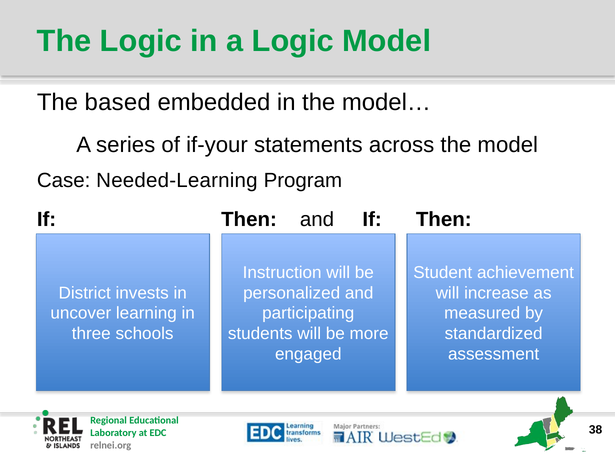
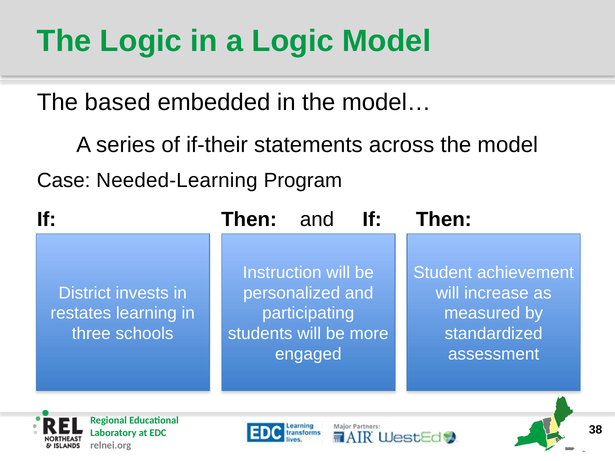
if-your: if-your -> if-their
uncover: uncover -> restates
